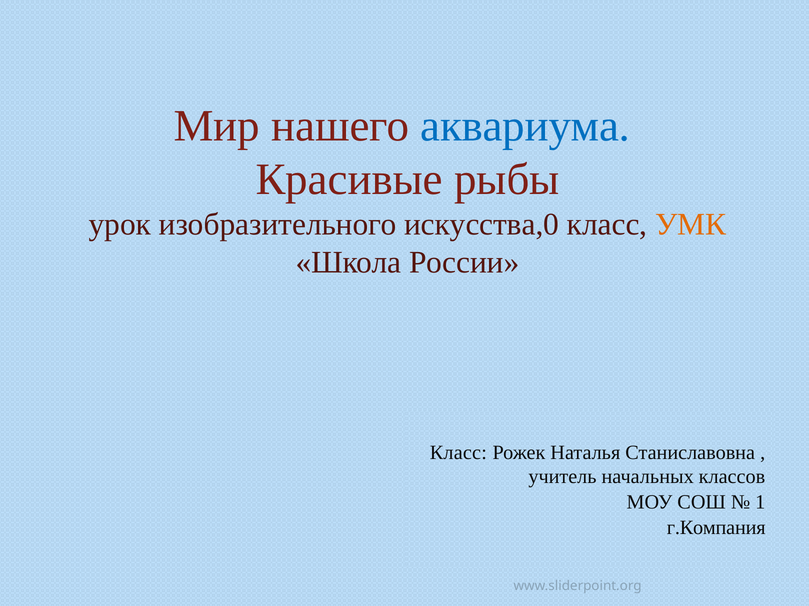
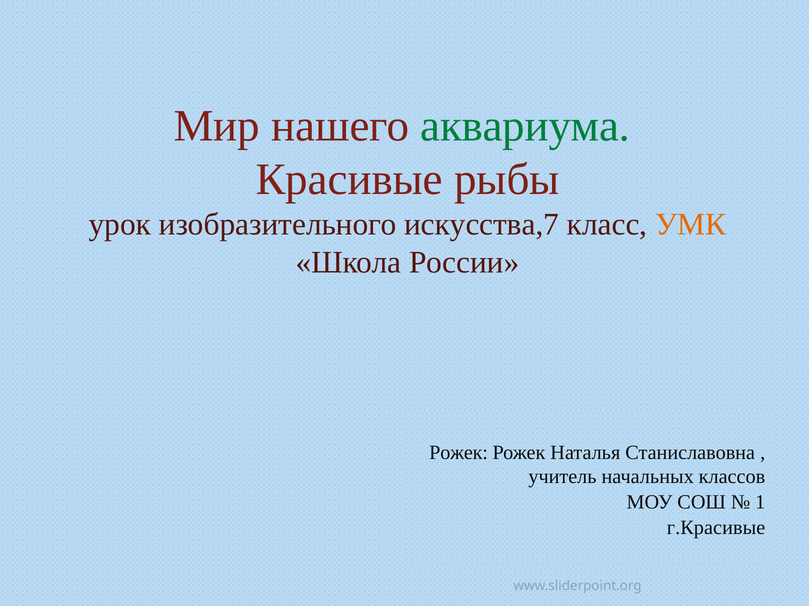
аквариума colour: blue -> green
искусства,0: искусства,0 -> искусства,7
Класс at (458, 453): Класс -> Рожек
г.Компания: г.Компания -> г.Красивые
